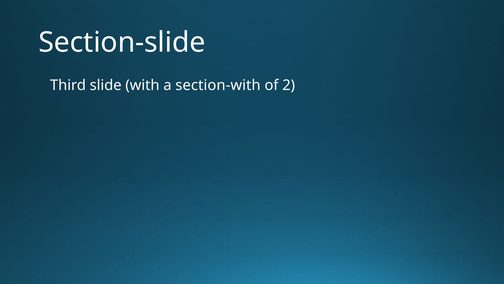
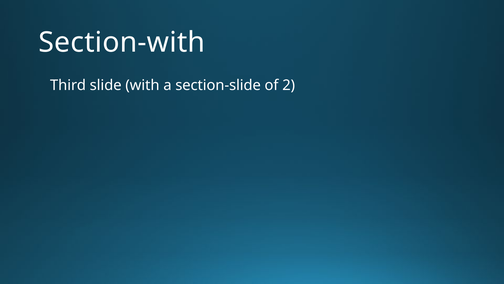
Section-slide: Section-slide -> Section-with
section-with: section-with -> section-slide
